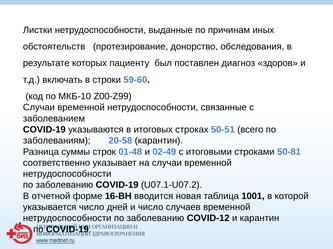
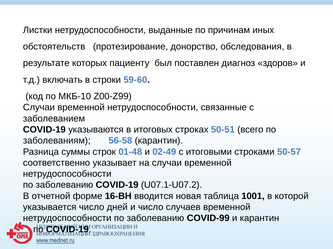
20-58: 20-58 -> 56-58
50-81: 50-81 -> 50-57
COVID-12: COVID-12 -> COVID-99
